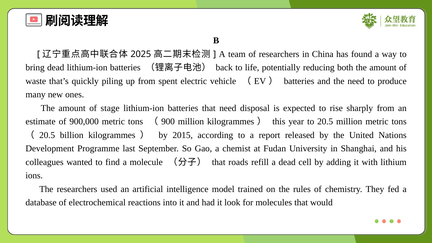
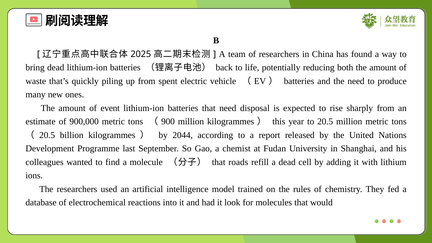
stage: stage -> event
2015: 2015 -> 2044
